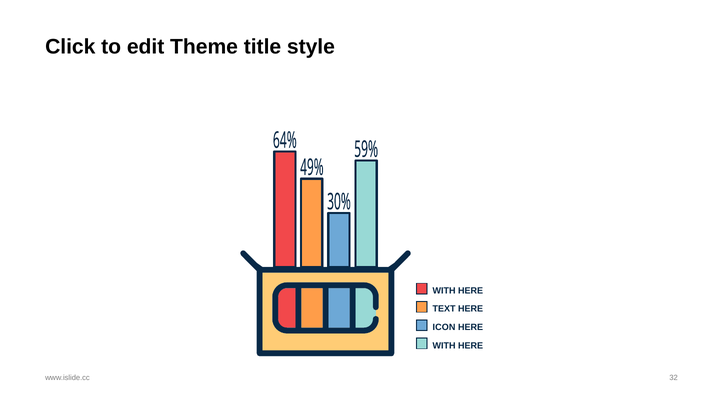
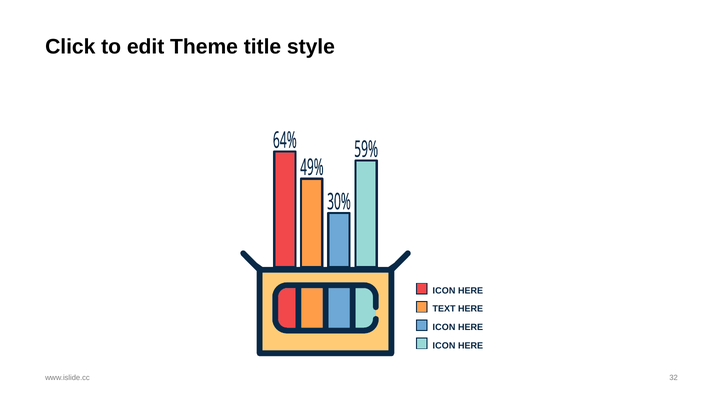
WITH at (444, 290): WITH -> ICON
WITH at (444, 345): WITH -> ICON
